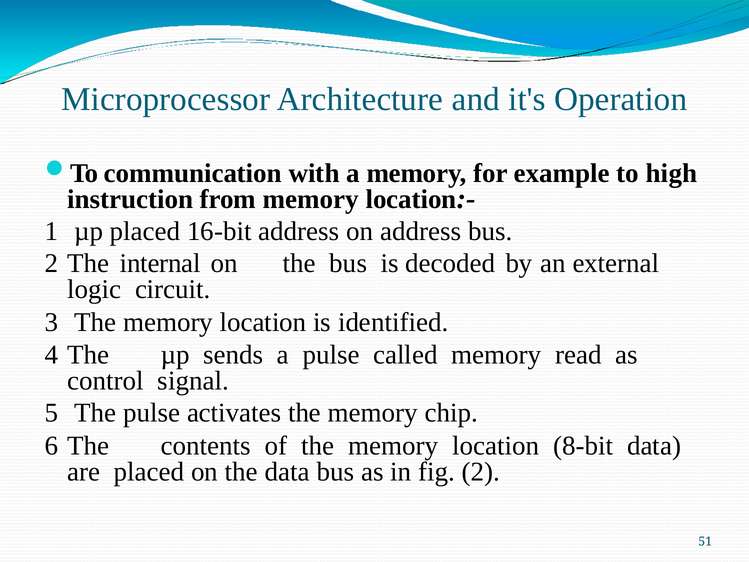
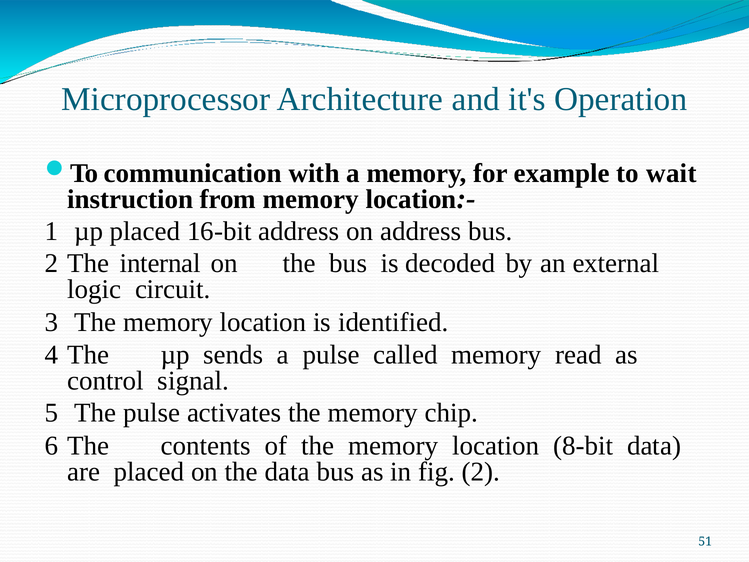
high: high -> wait
